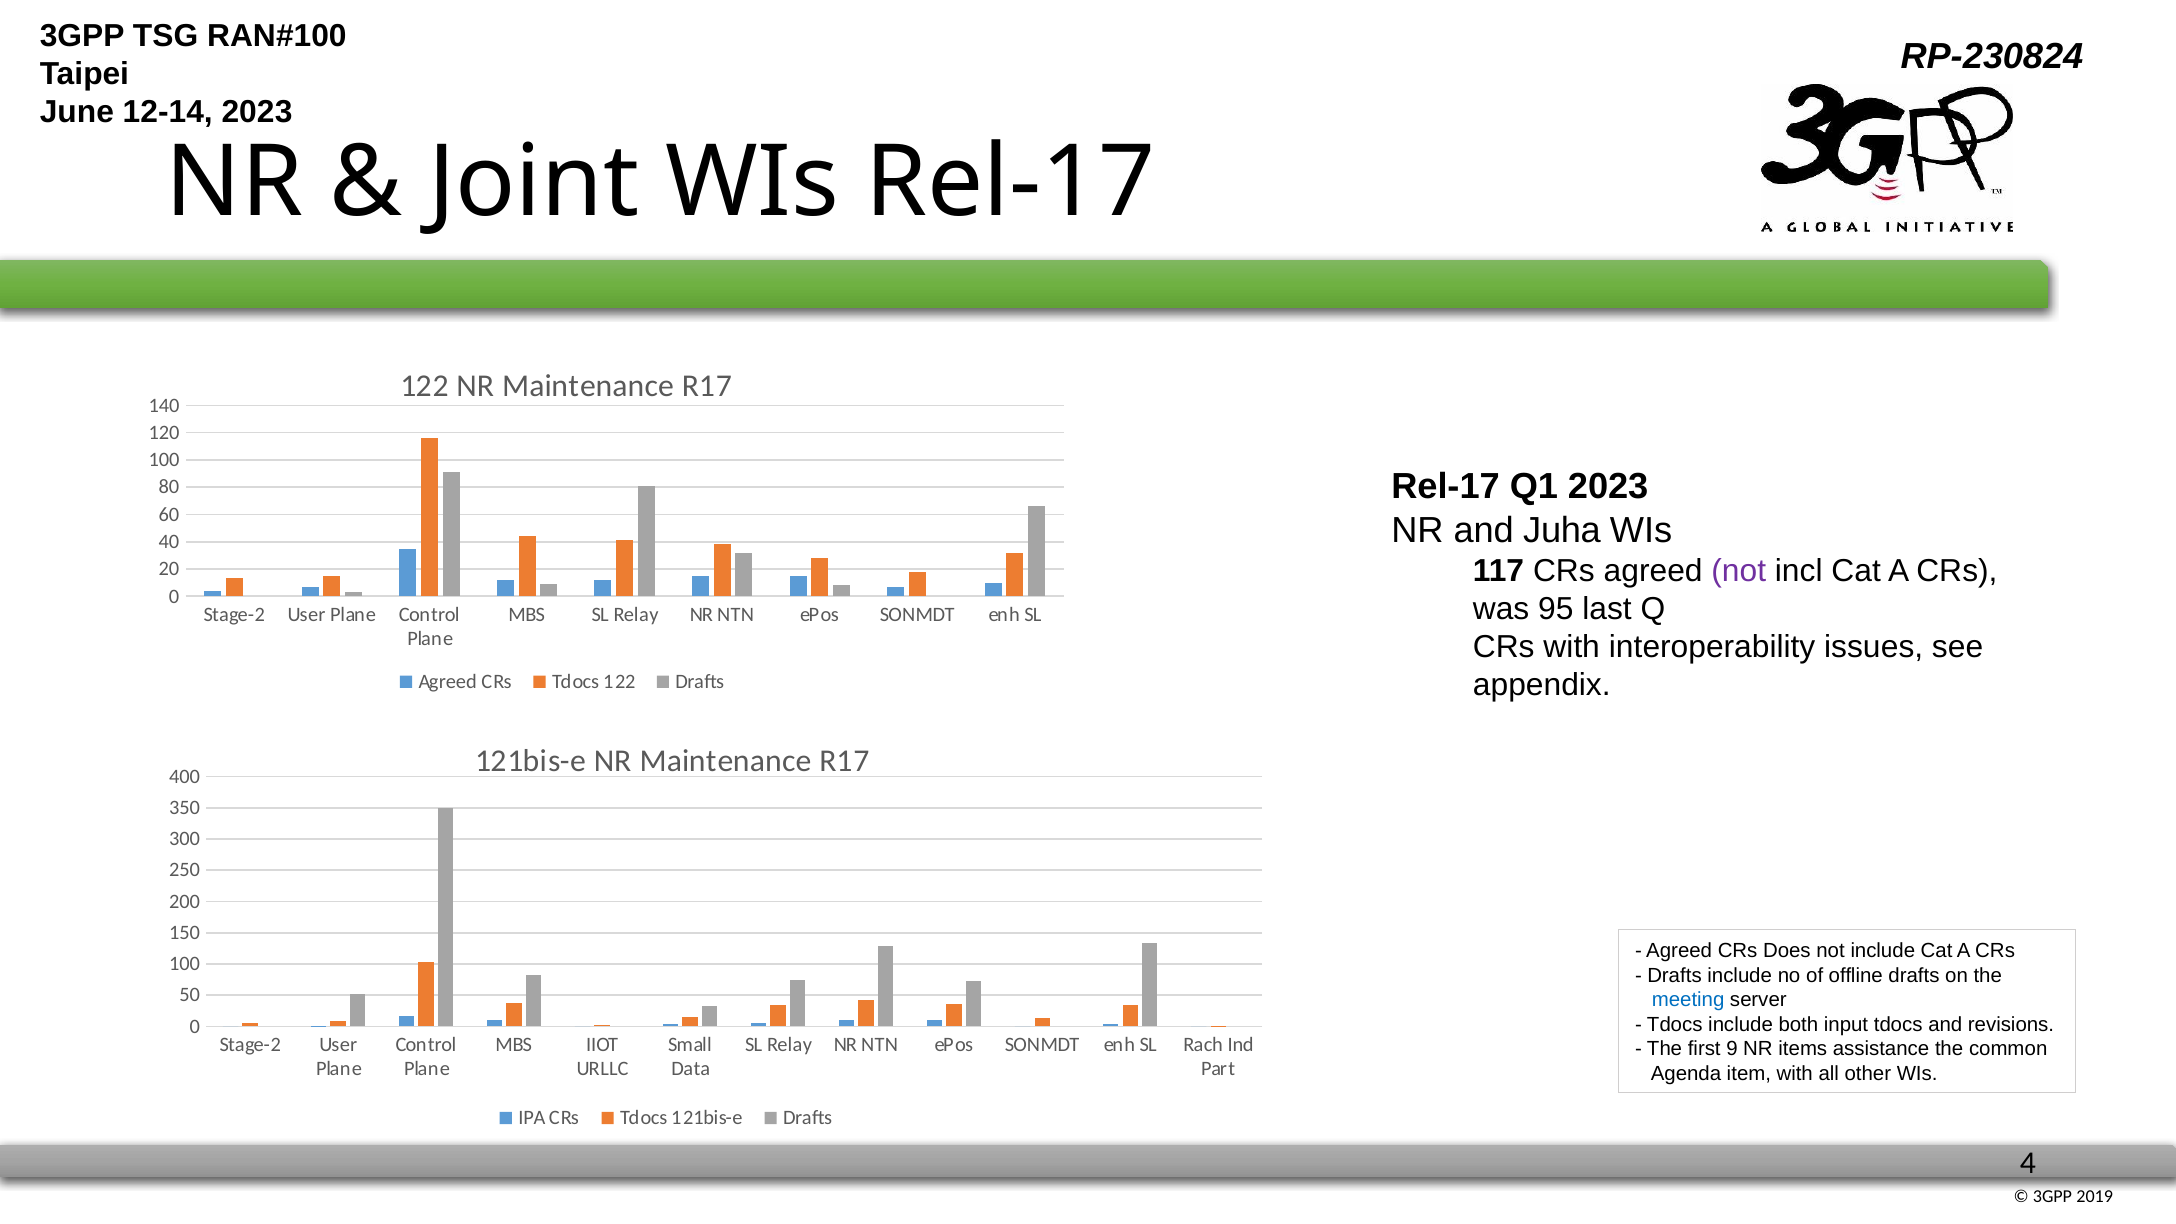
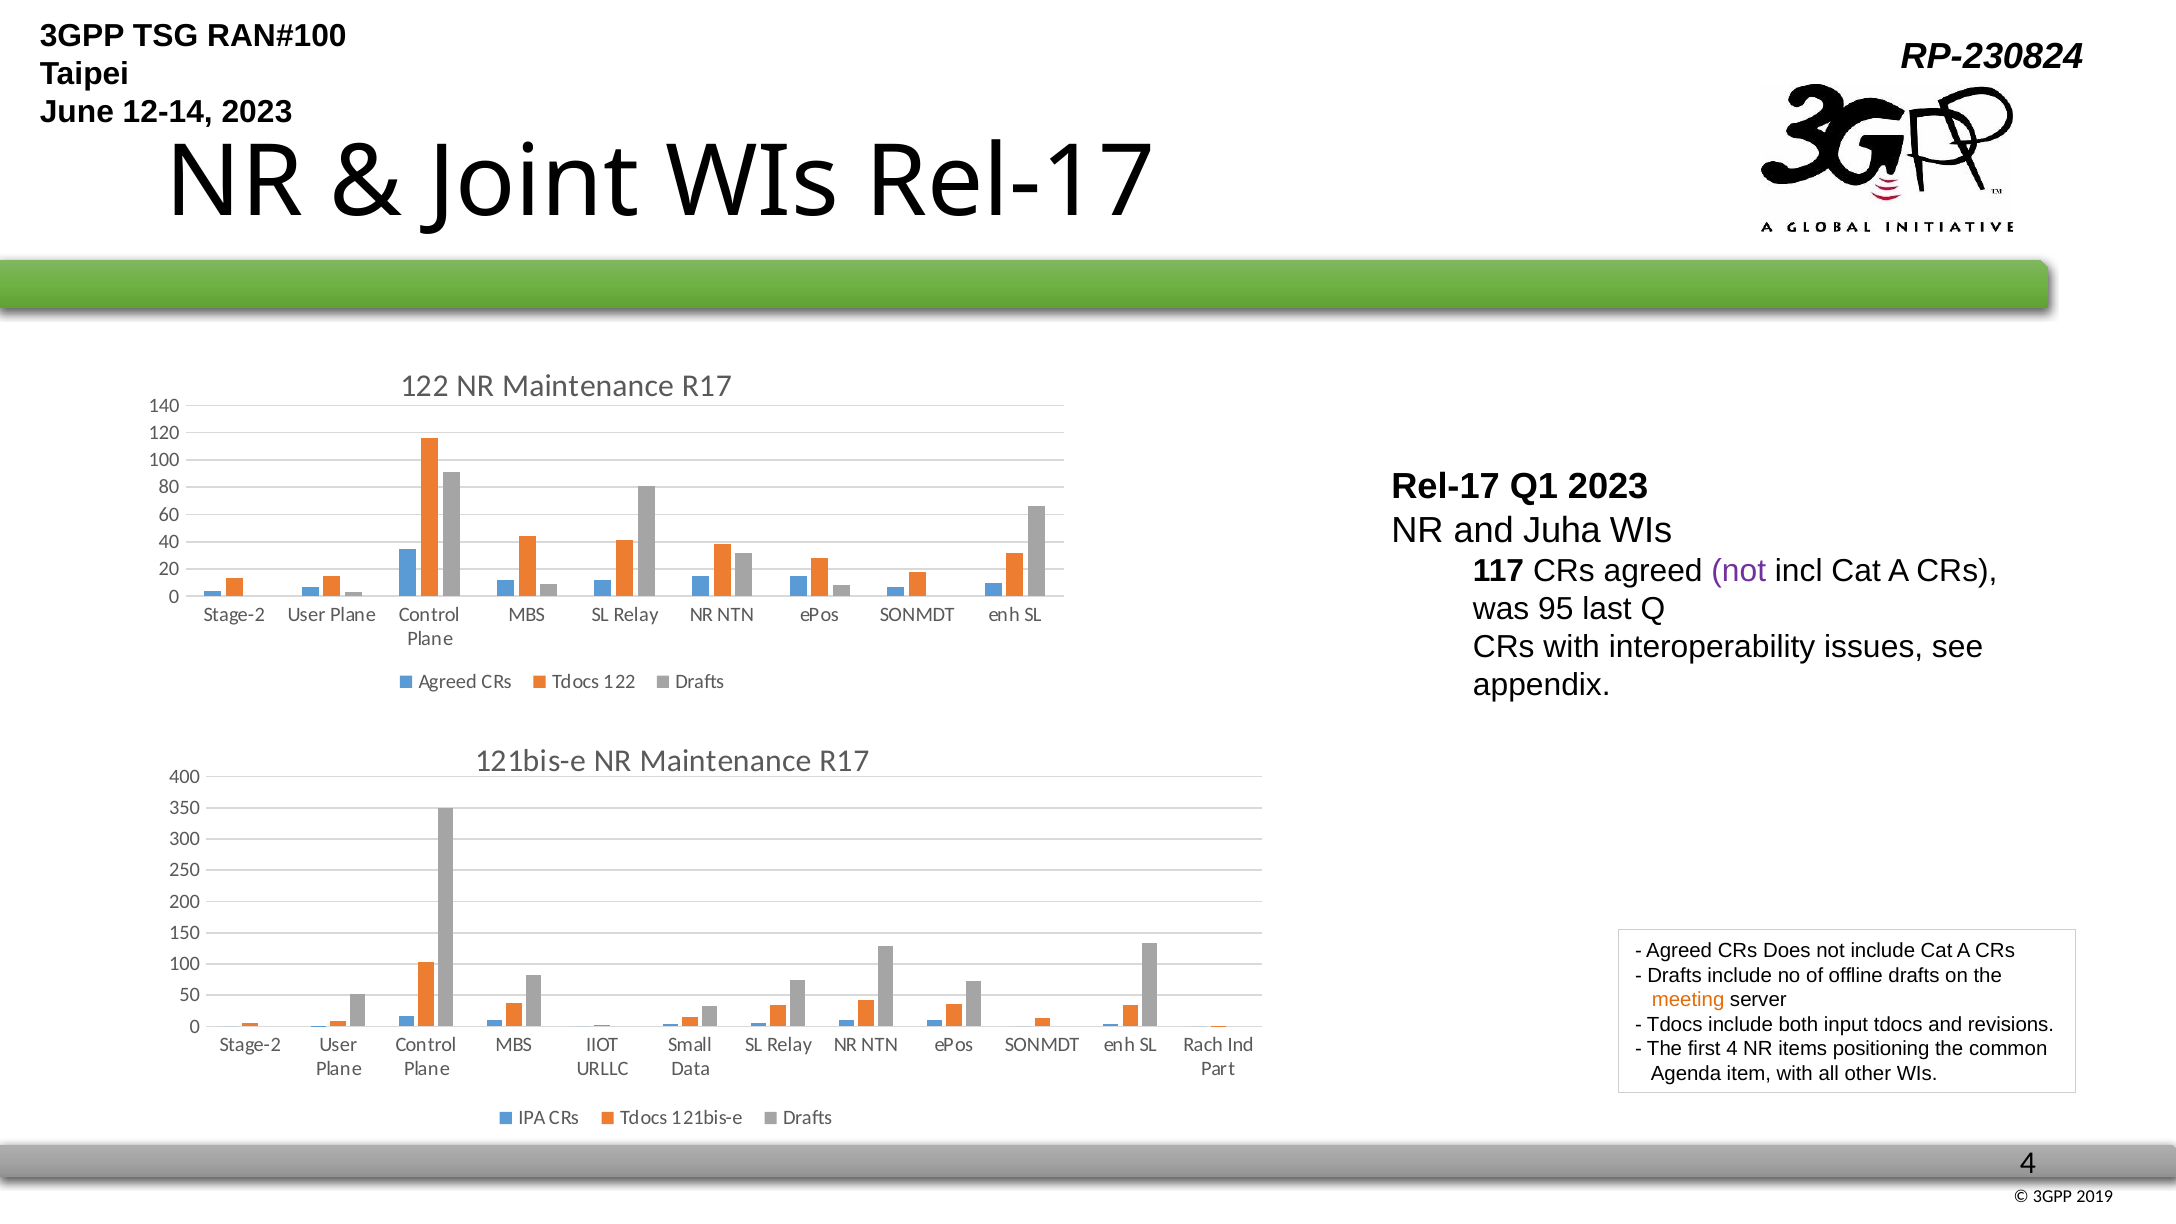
meeting colour: blue -> orange
first 9: 9 -> 4
assistance: assistance -> positioning
